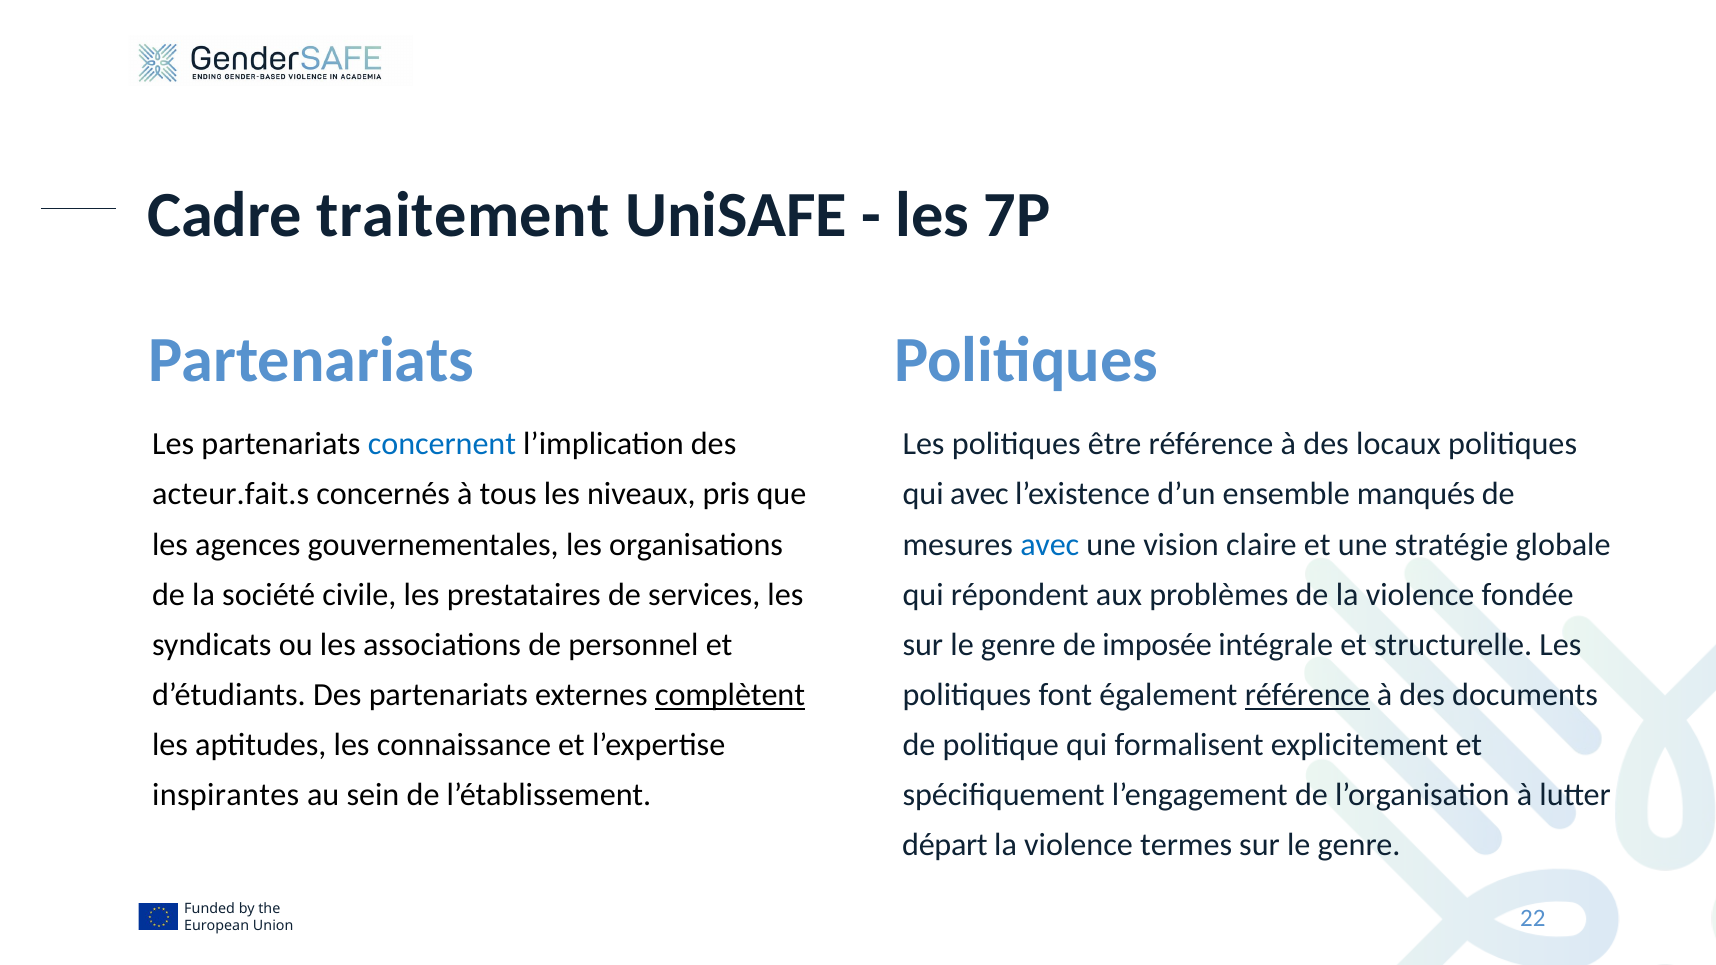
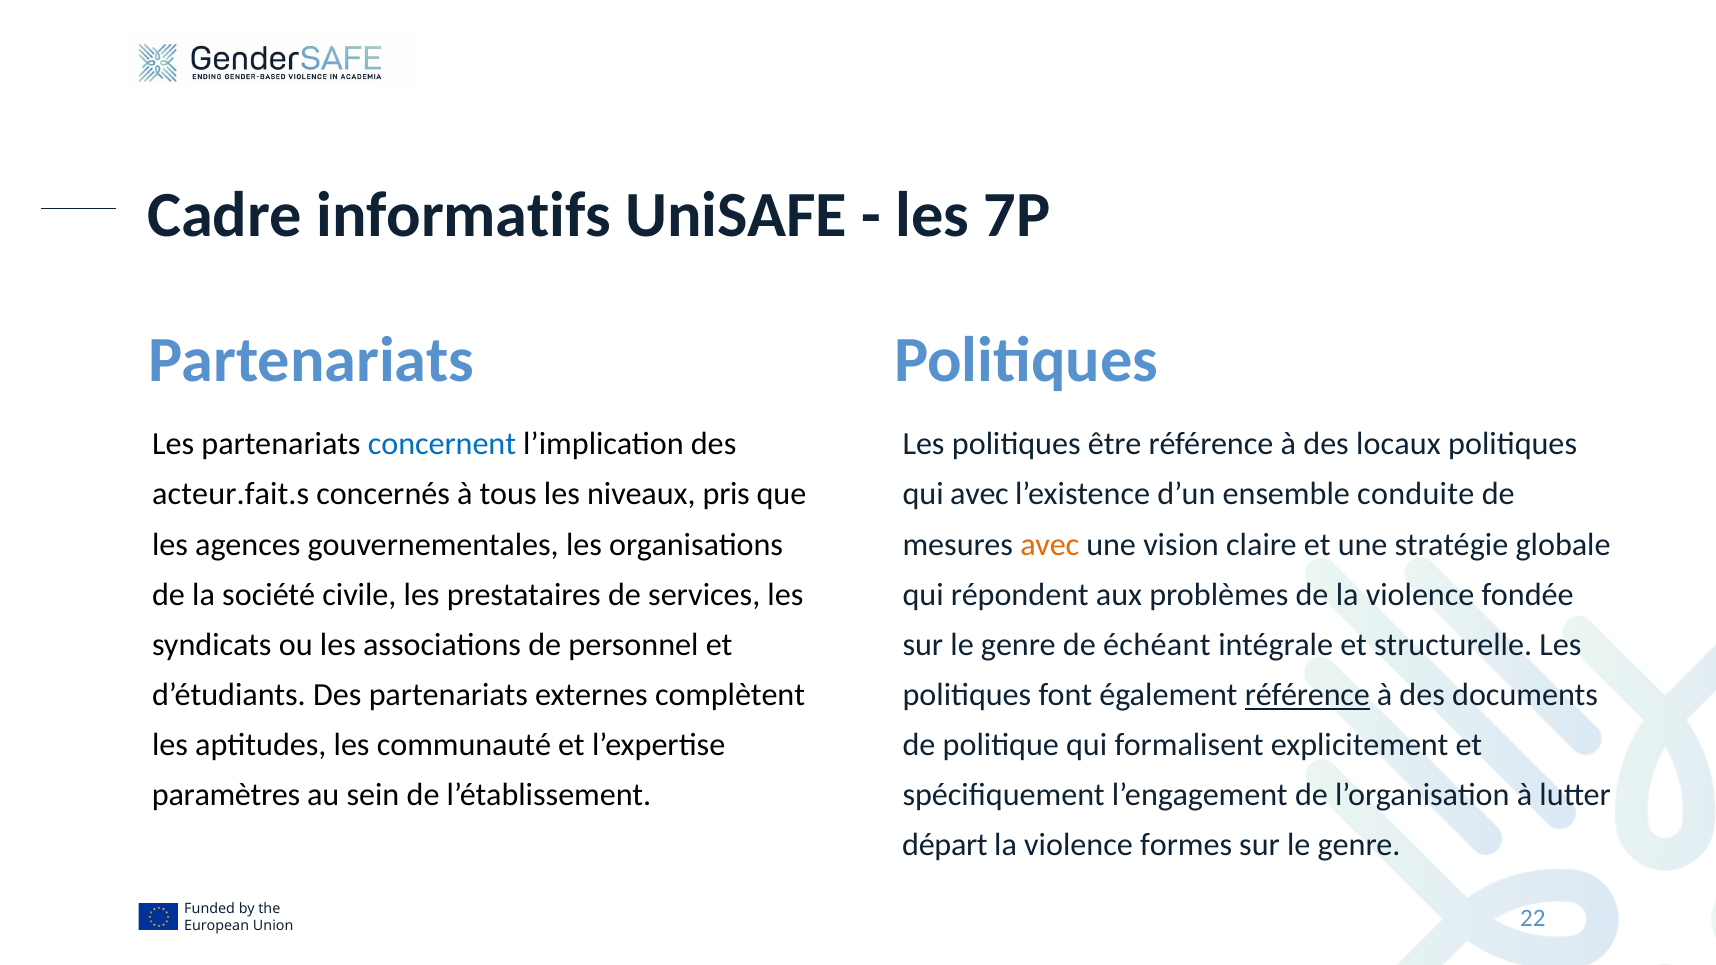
traitement: traitement -> informatifs
manqués: manqués -> conduite
avec at (1050, 545) colour: blue -> orange
imposée: imposée -> échéant
complètent underline: present -> none
connaissance: connaissance -> communauté
inspirantes: inspirantes -> paramètres
termes: termes -> formes
